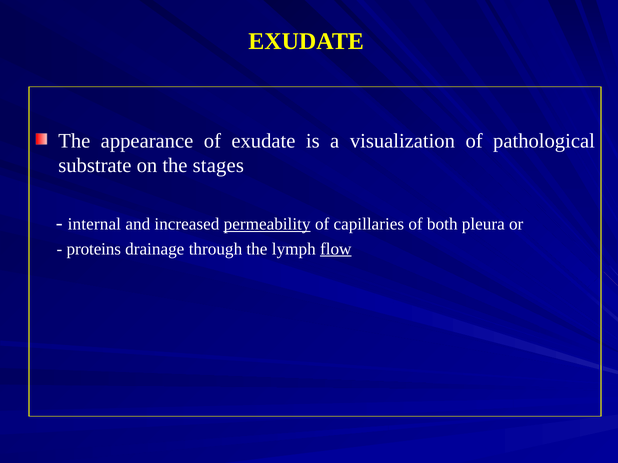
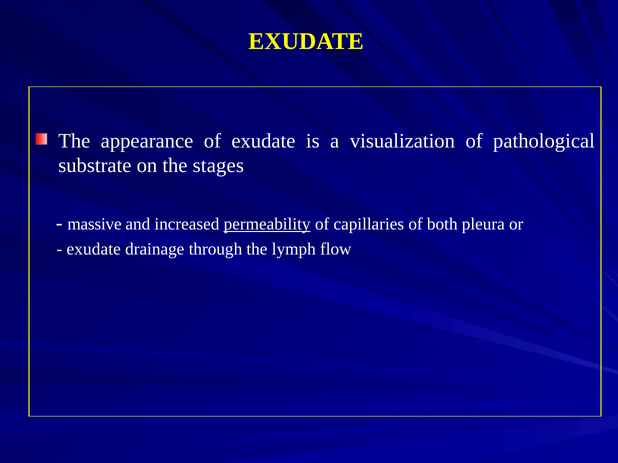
internal: internal -> massive
proteins at (94, 249): proteins -> exudate
flow underline: present -> none
